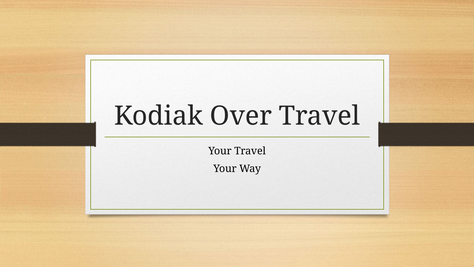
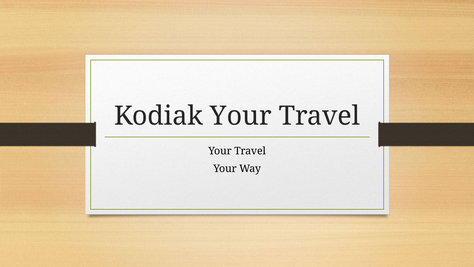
Kodiak Over: Over -> Your
